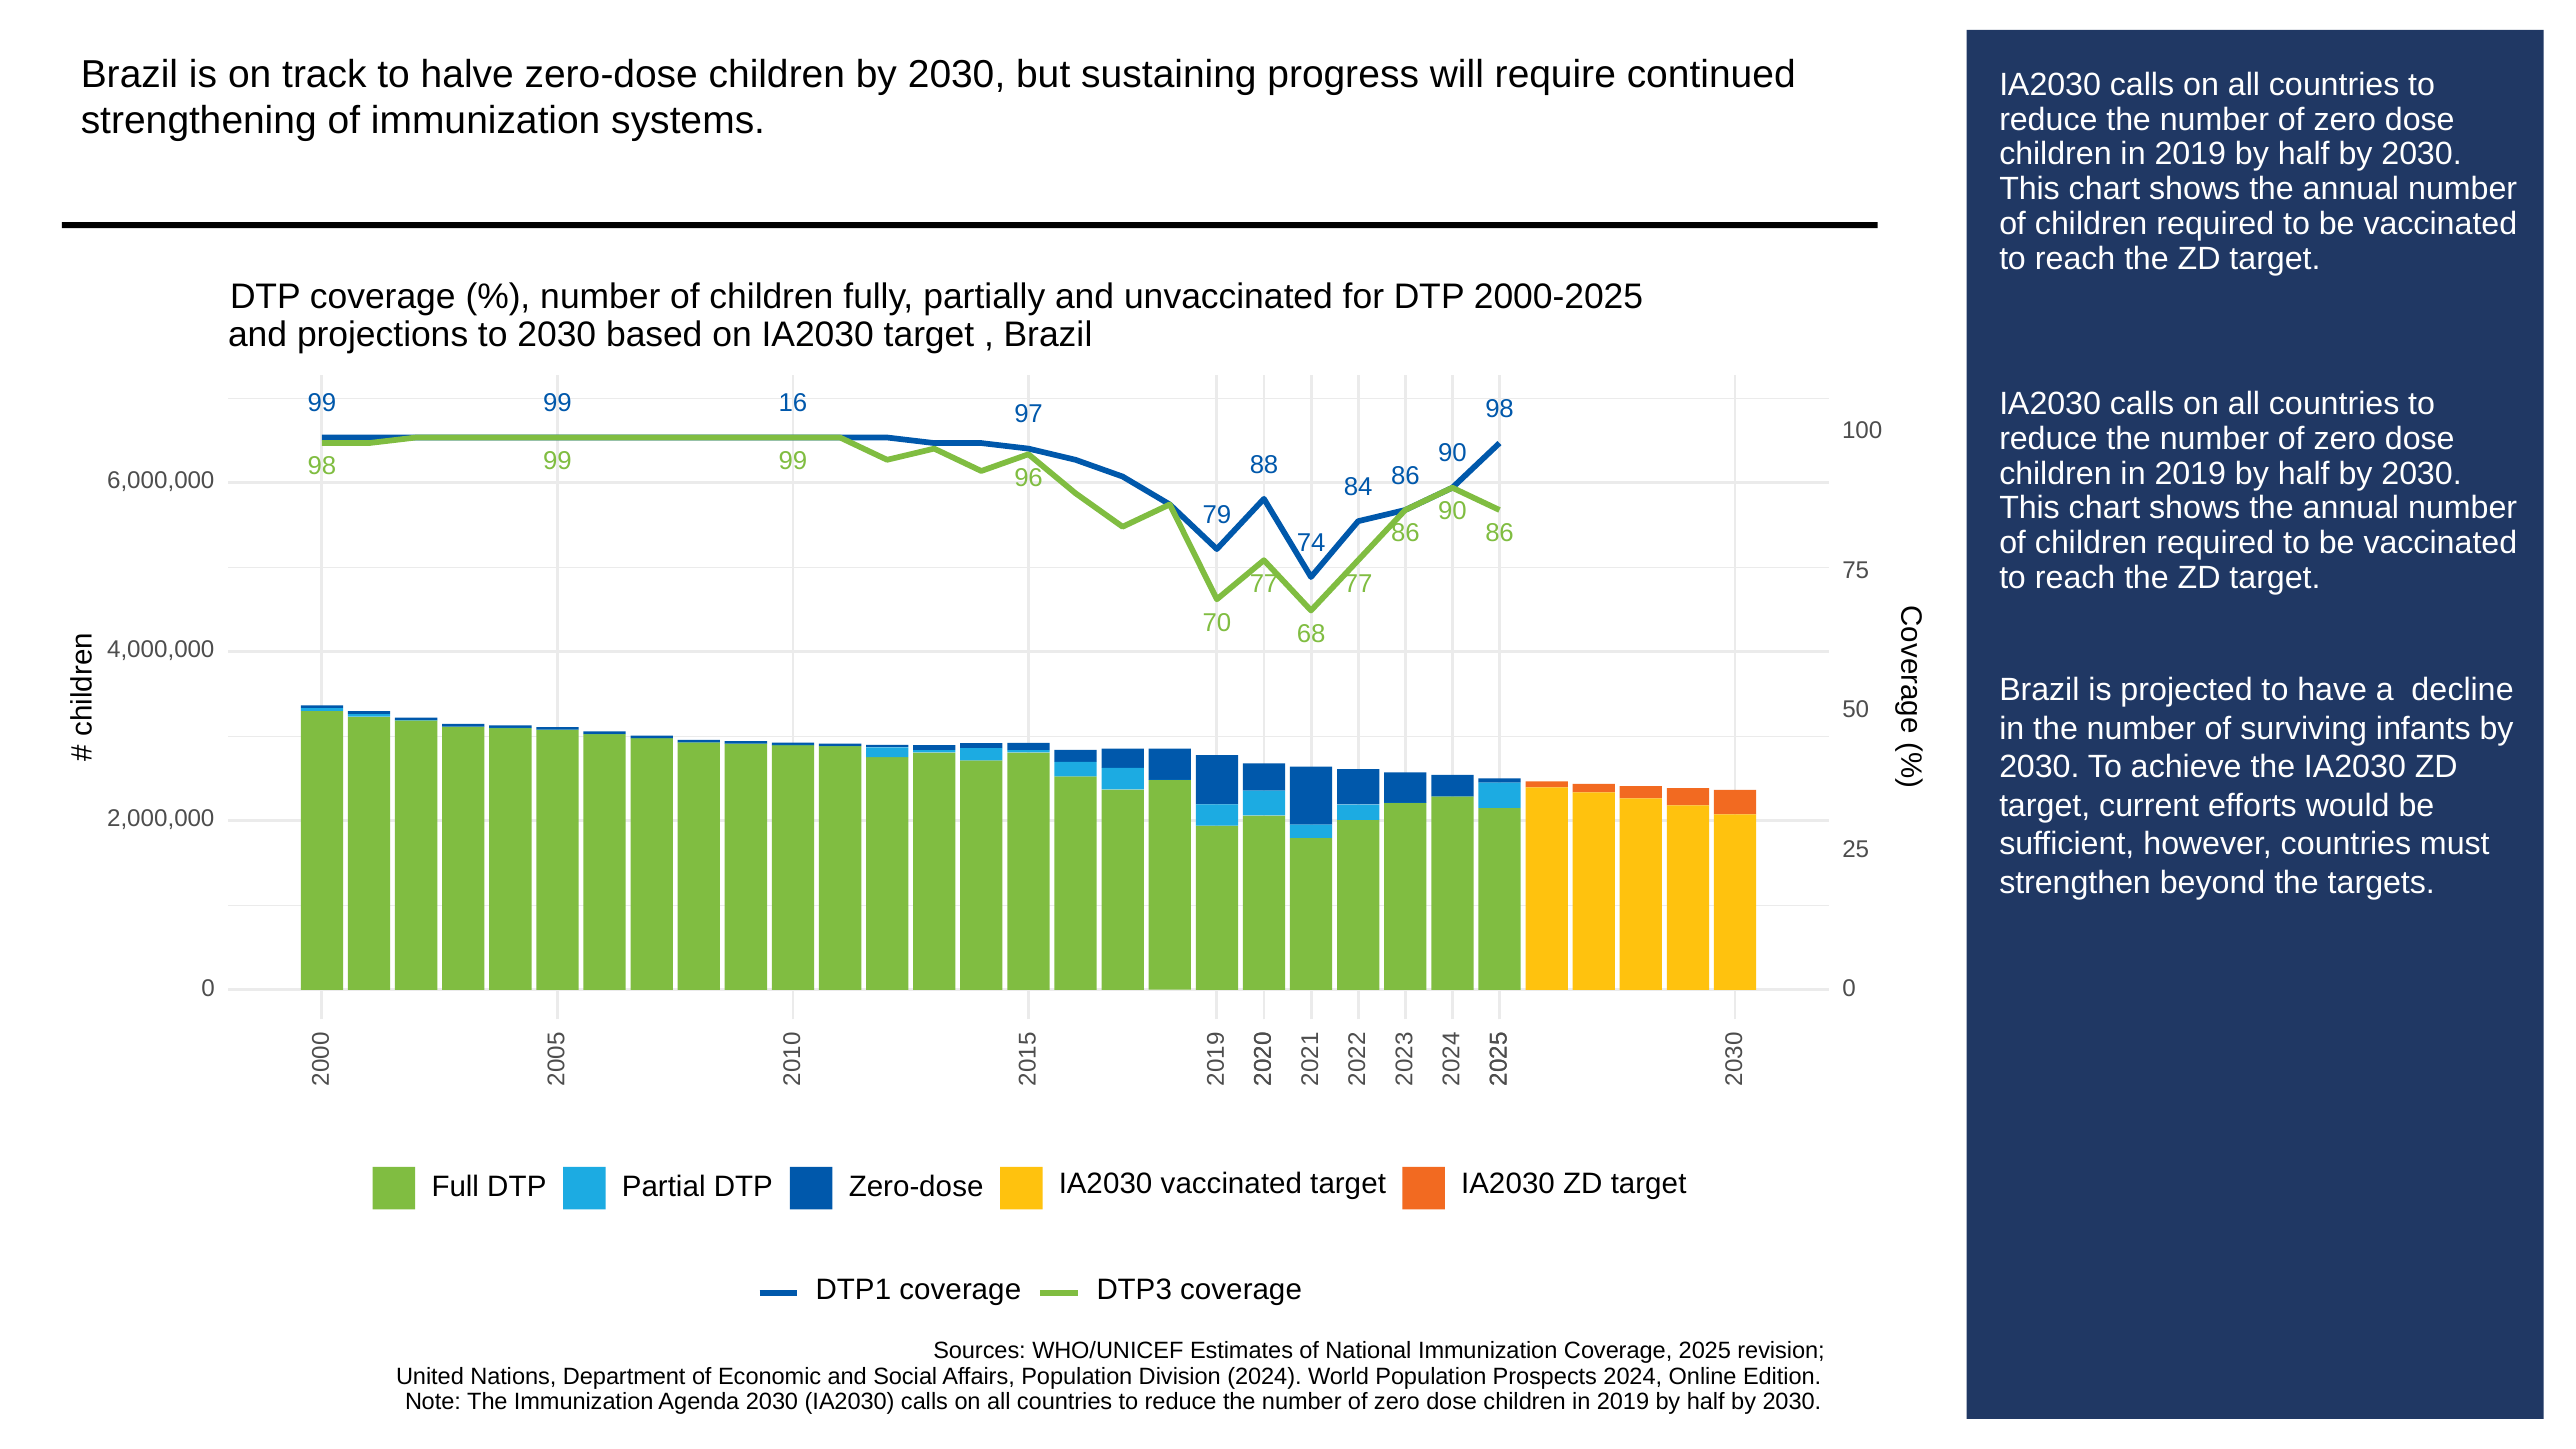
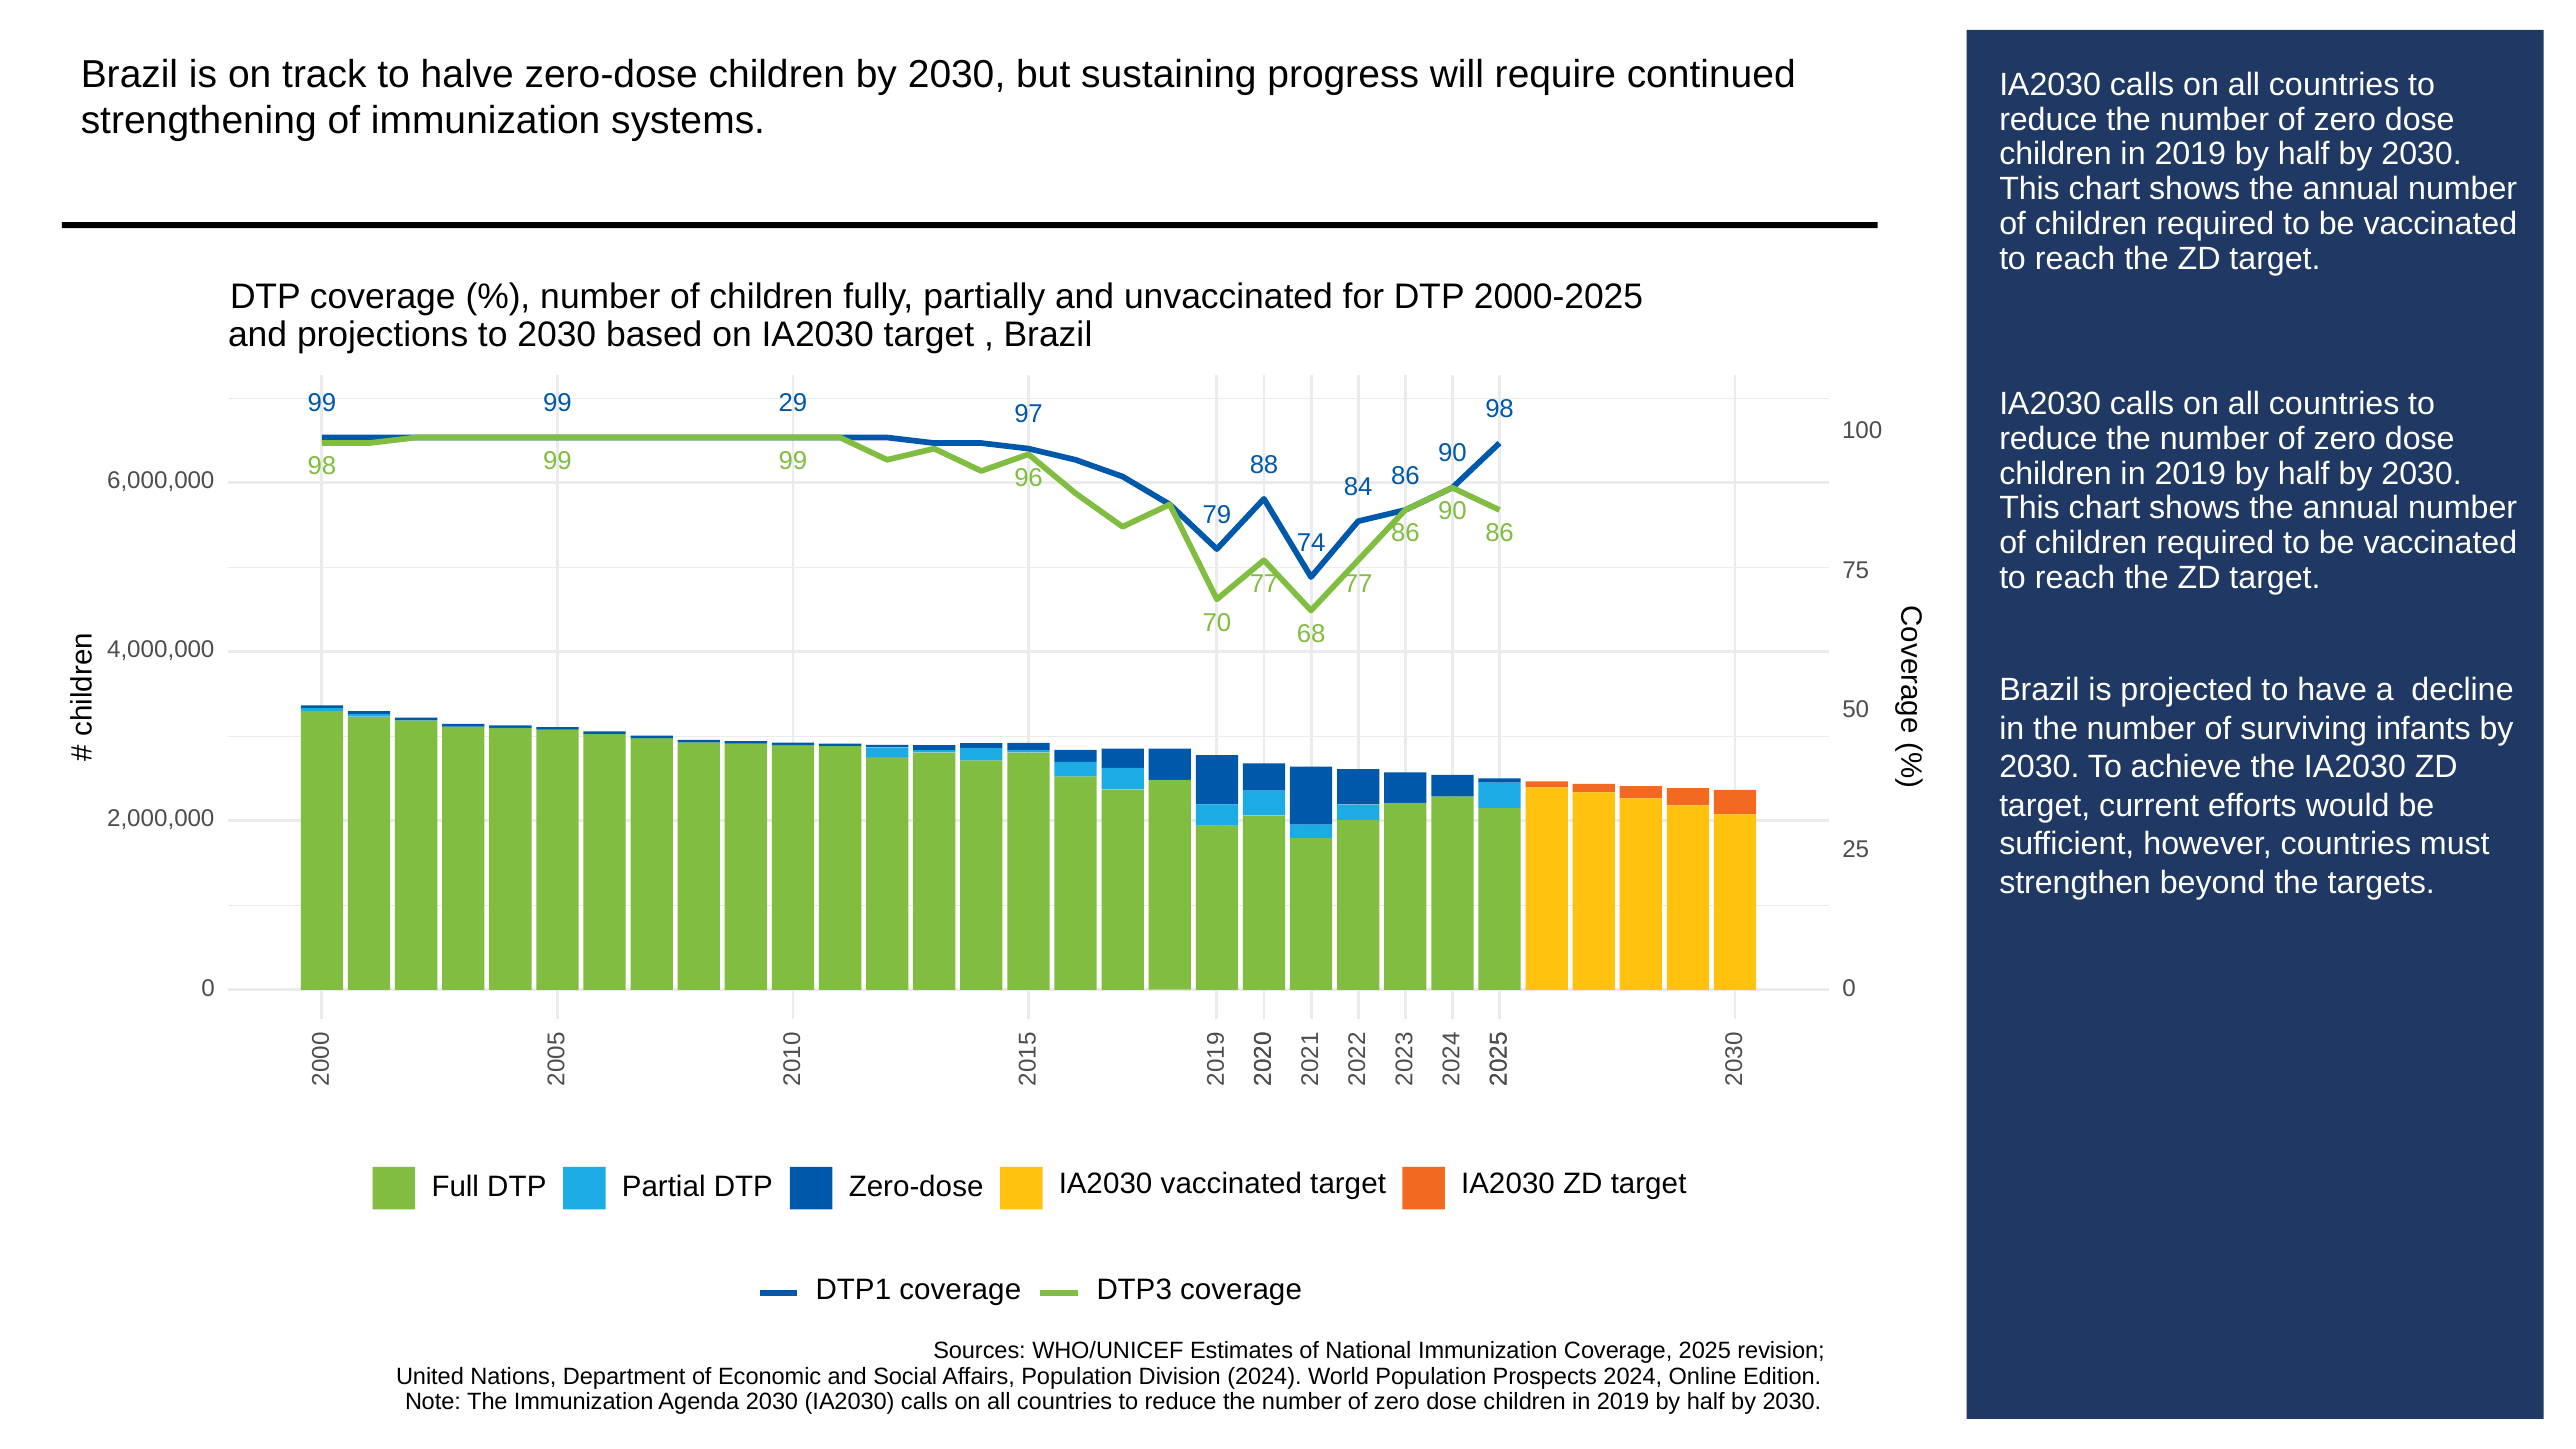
16: 16 -> 29
